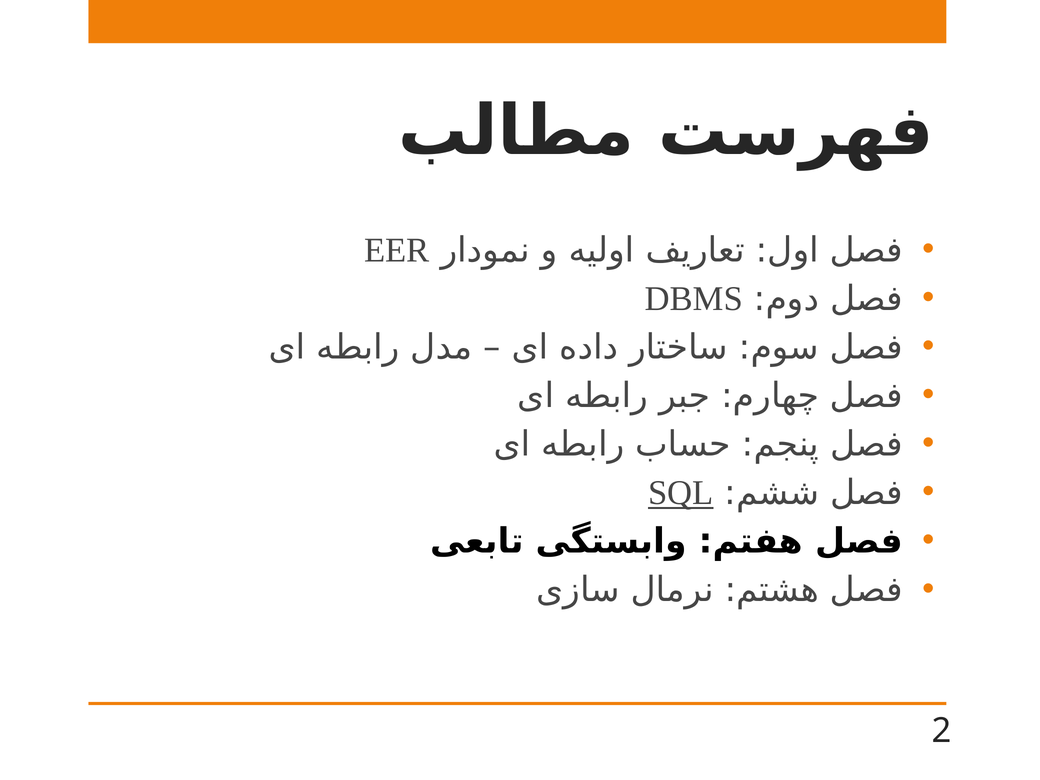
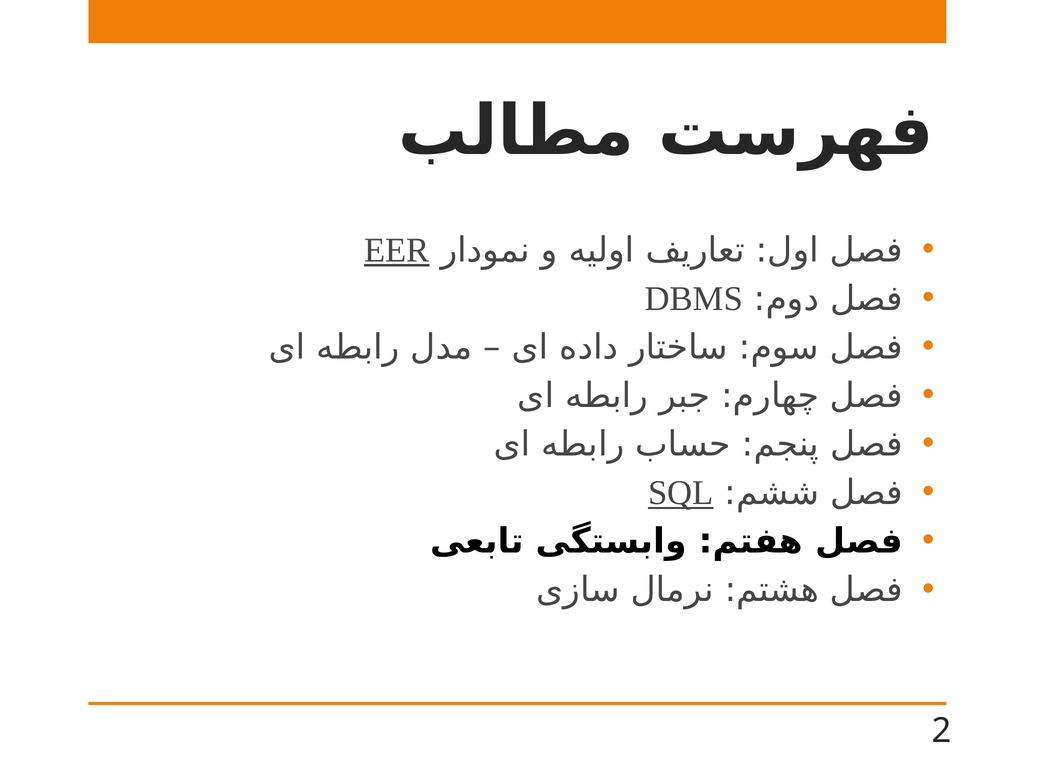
EER underline: none -> present
